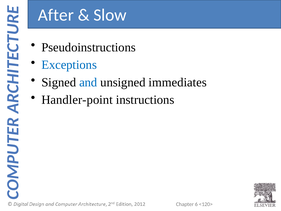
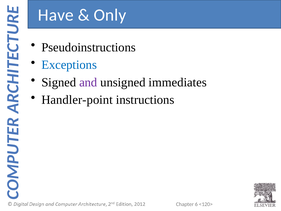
After: After -> Have
Slow: Slow -> Only
and colour: blue -> purple
